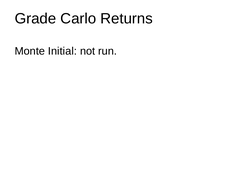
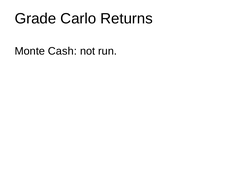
Initial: Initial -> Cash
